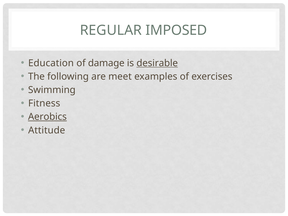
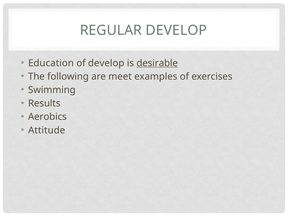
REGULAR IMPOSED: IMPOSED -> DEVELOP
of damage: damage -> develop
Fitness: Fitness -> Results
Aerobics underline: present -> none
